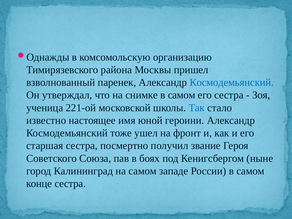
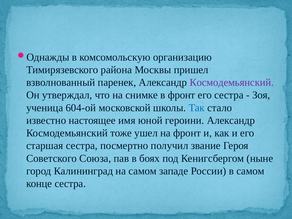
Космодемьянский at (232, 82) colour: blue -> purple
снимке в самом: самом -> фронт
221-ой: 221-ой -> 604-ой
